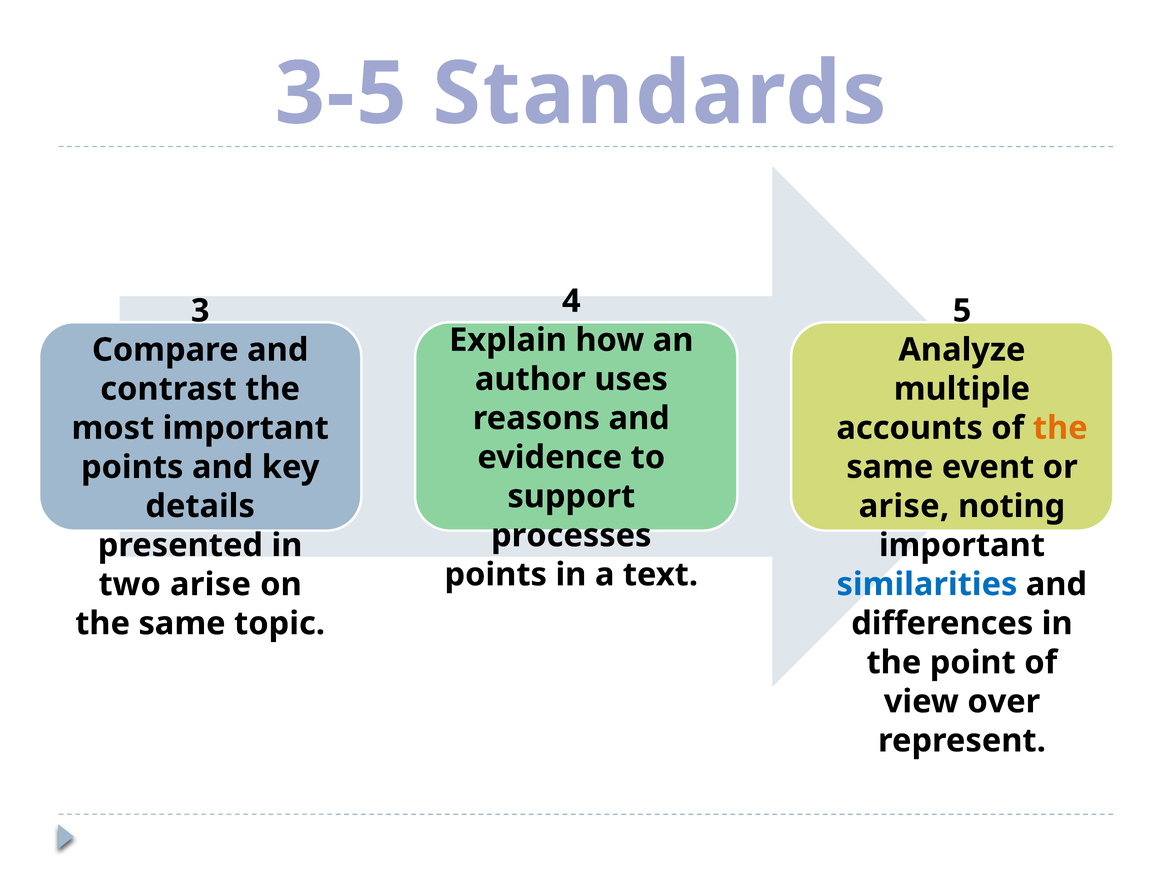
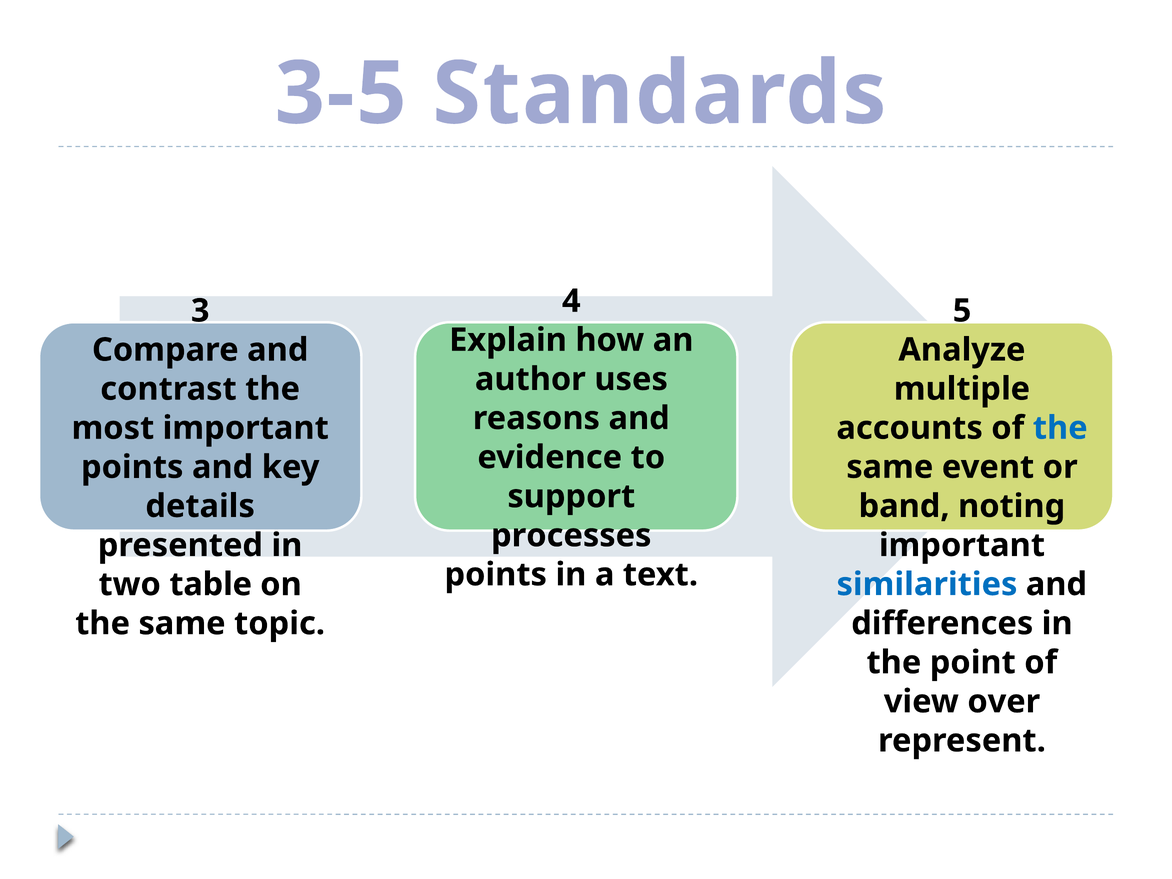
the at (1060, 428) colour: orange -> blue
arise at (904, 506): arise -> band
two arise: arise -> table
